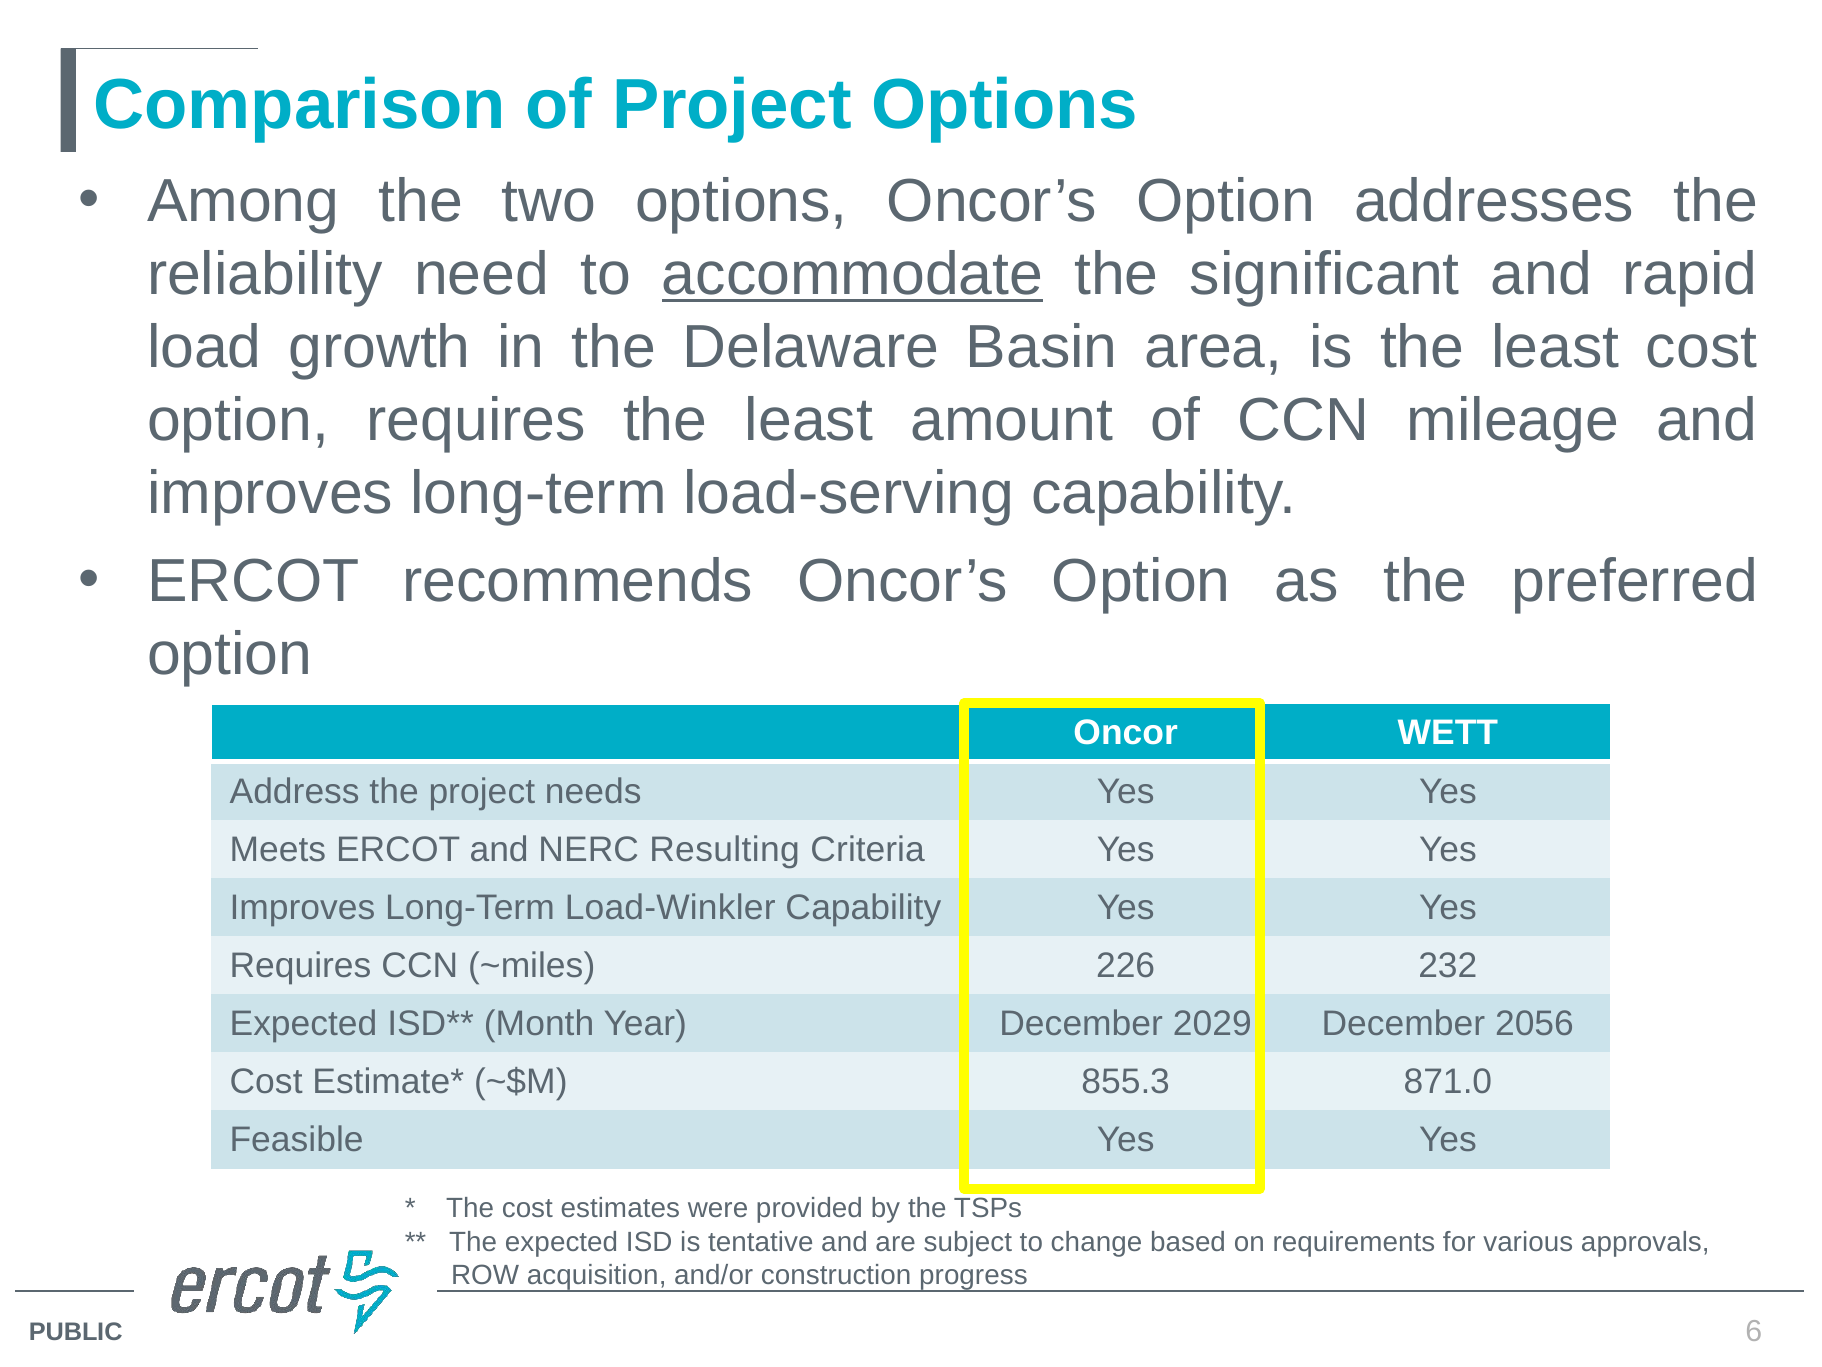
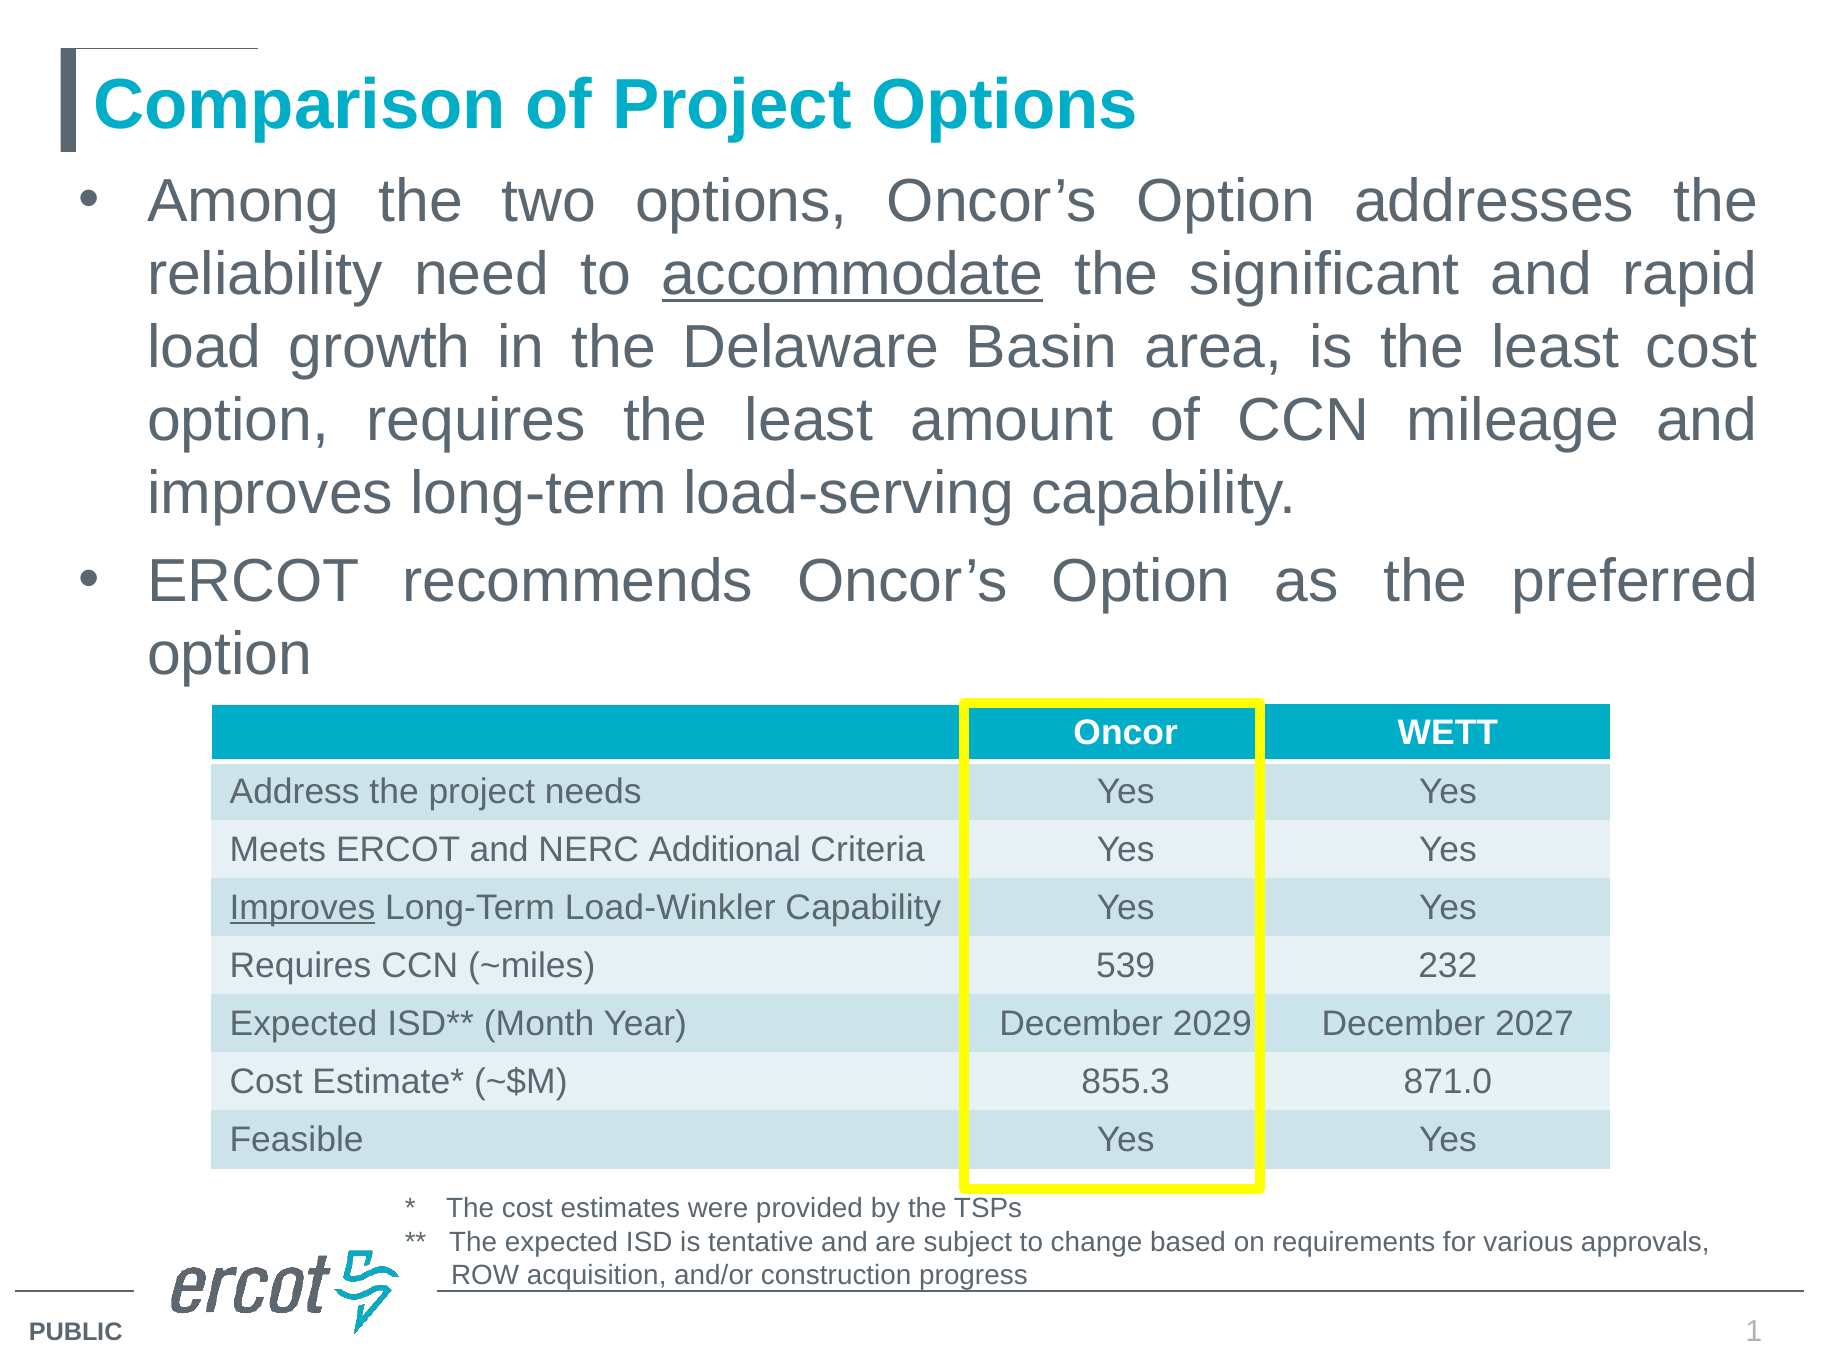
Resulting: Resulting -> Additional
Improves at (302, 907) underline: none -> present
226: 226 -> 539
2056: 2056 -> 2027
6: 6 -> 1
